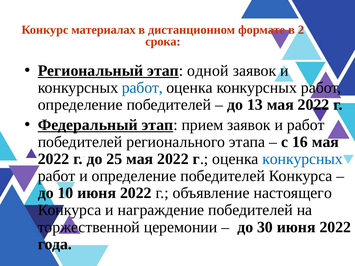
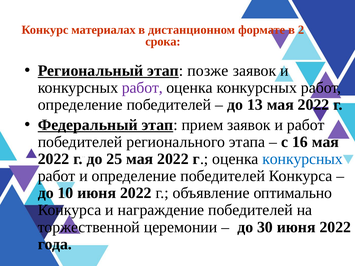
одной: одной -> позже
работ at (142, 88) colour: blue -> purple
настоящего: настоящего -> оптимально
